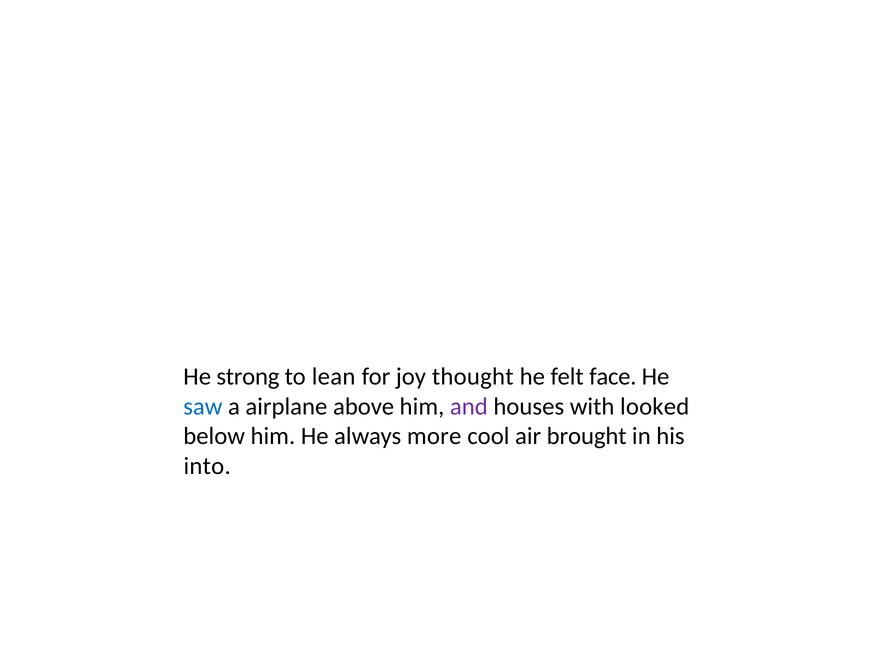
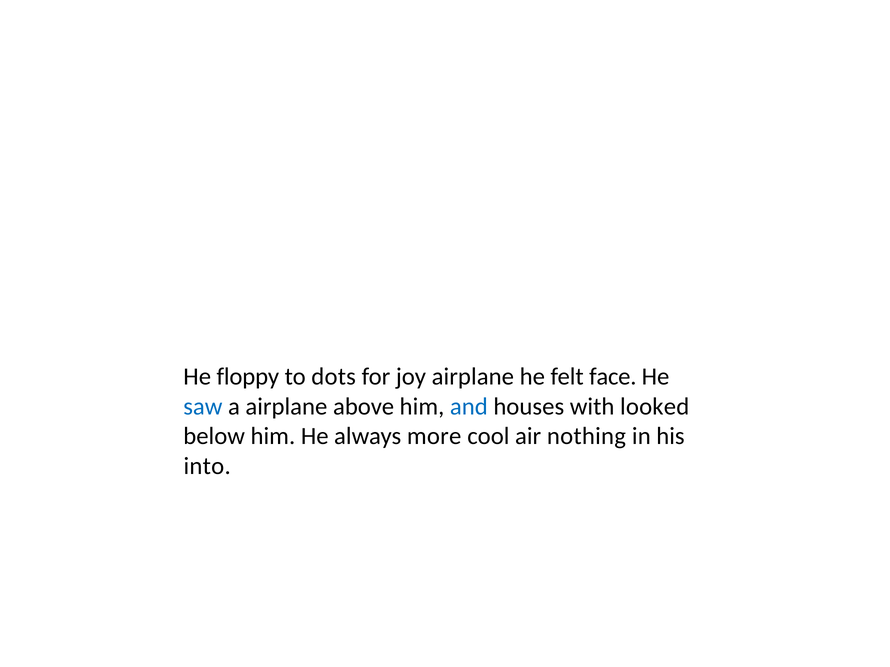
strong: strong -> floppy
lean: lean -> dots
joy thought: thought -> airplane
and colour: purple -> blue
brought: brought -> nothing
